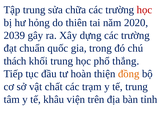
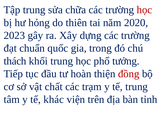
2039: 2039 -> 2023
thắng: thắng -> tưởng
đồng colour: orange -> red
khâu: khâu -> khác
